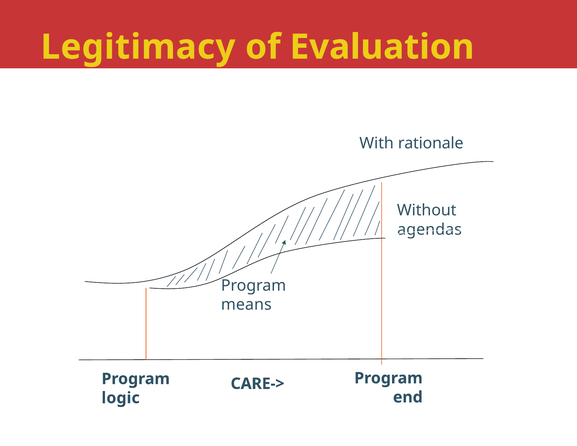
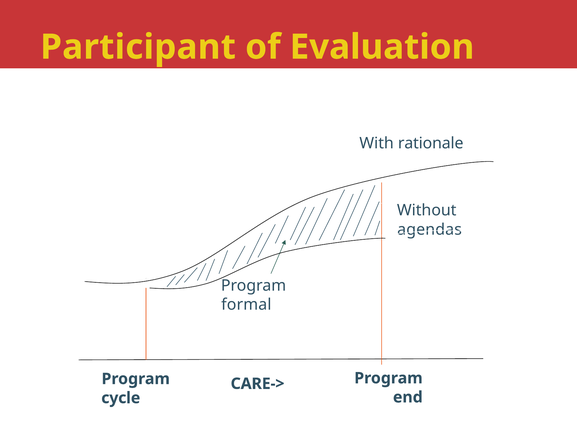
Legitimacy: Legitimacy -> Participant
means: means -> formal
logic: logic -> cycle
